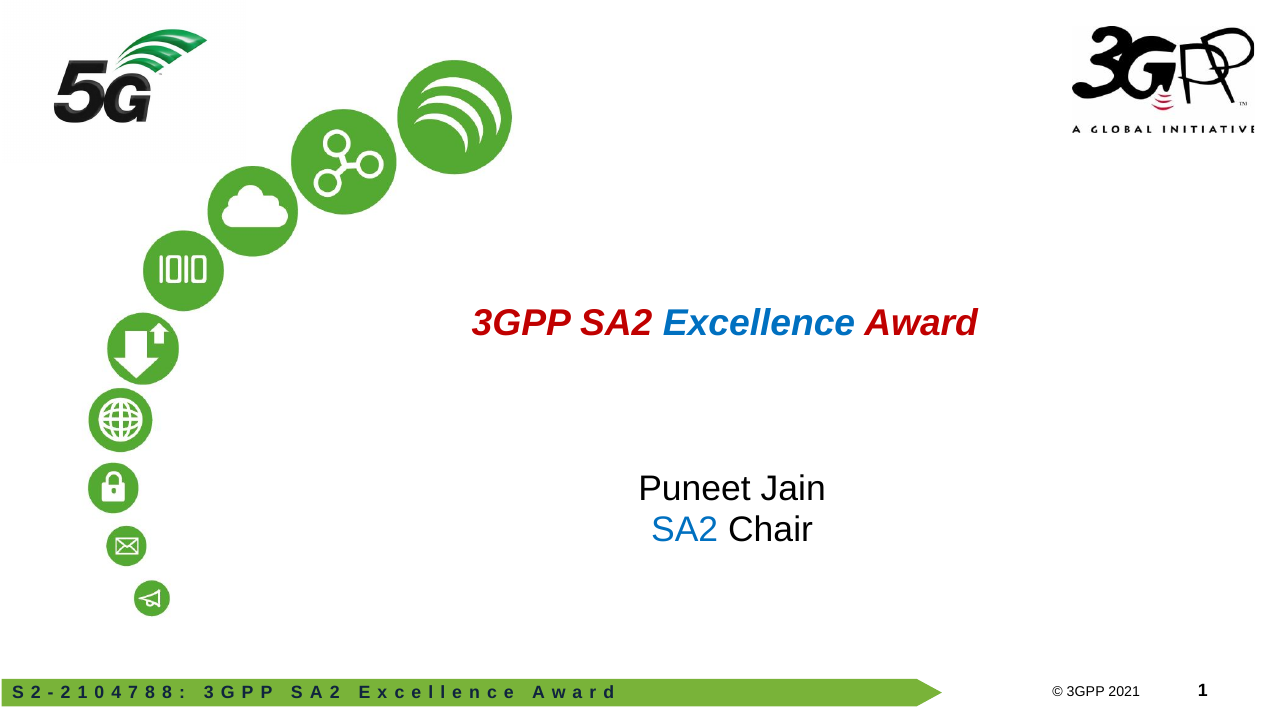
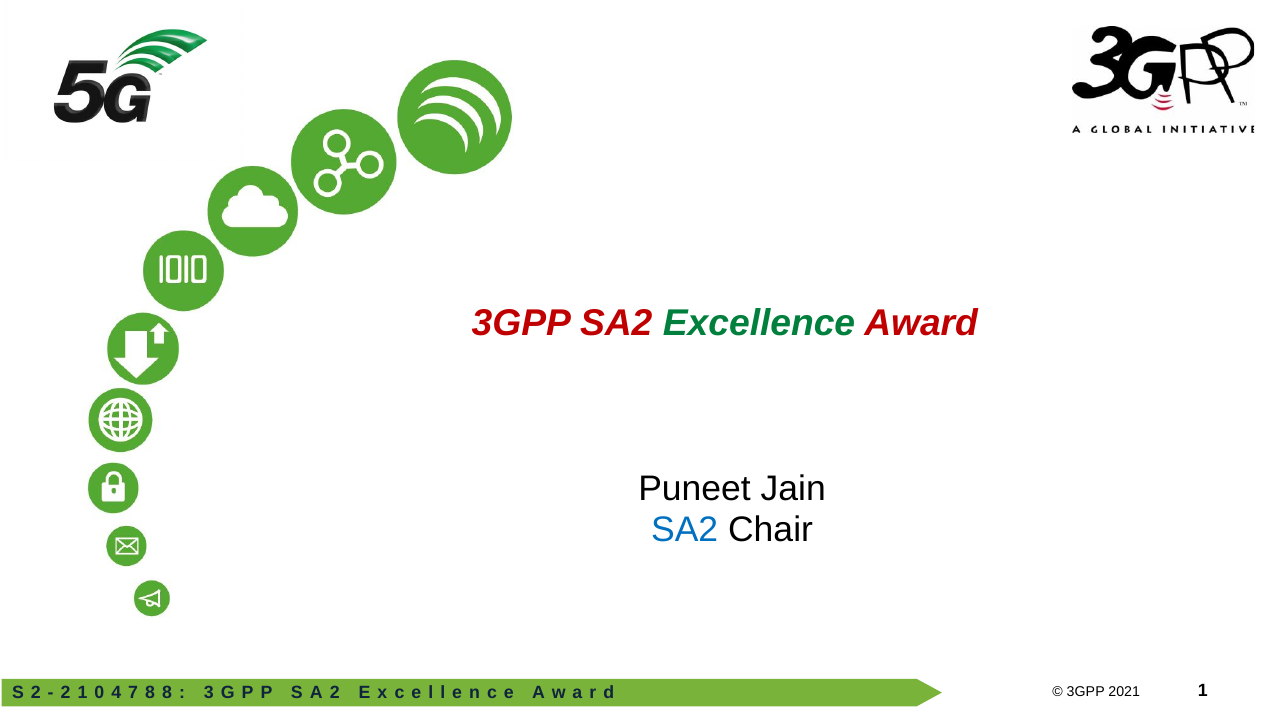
Excellence colour: blue -> green
